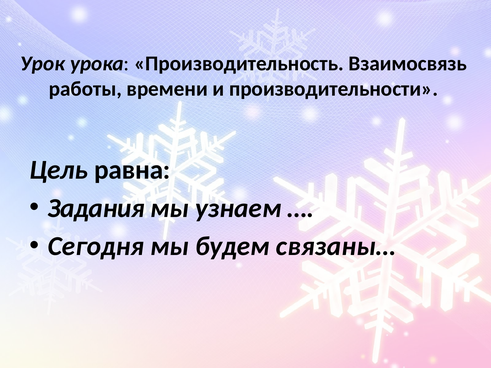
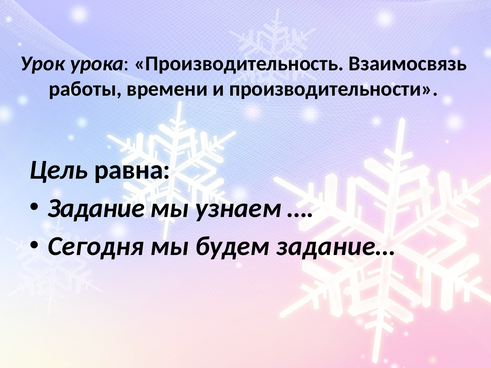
Задания: Задания -> Задание
связаны…: связаны… -> задание…
